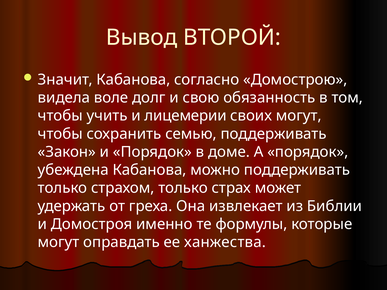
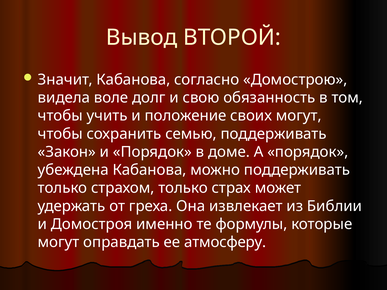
лицемерии: лицемерии -> положение
ханжества: ханжества -> атмосферу
